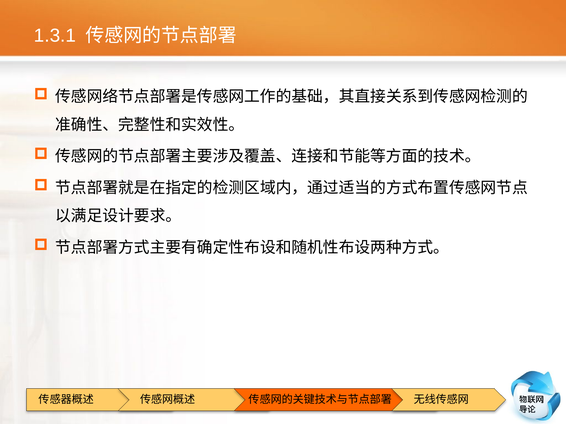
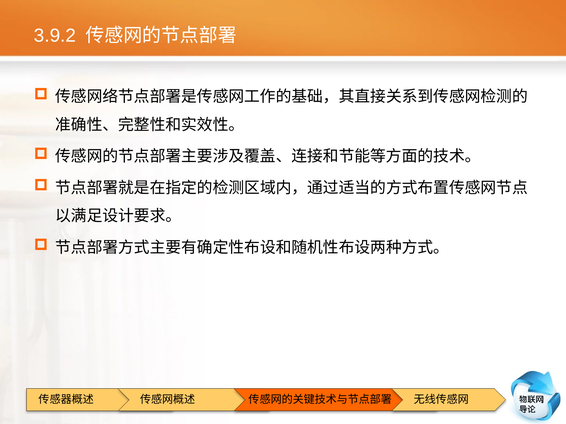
1.3.1: 1.3.1 -> 3.9.2
